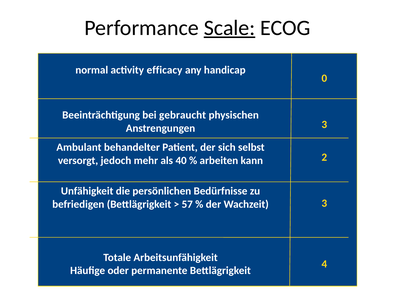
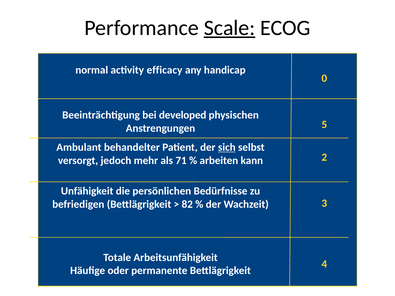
gebraucht: gebraucht -> developed
Anstrengungen 3: 3 -> 5
sich underline: none -> present
40: 40 -> 71
57: 57 -> 82
